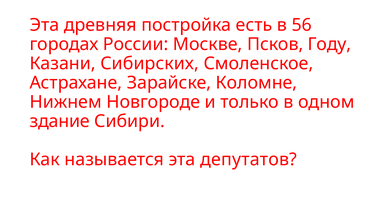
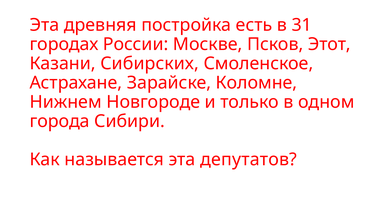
56: 56 -> 31
Году: Году -> Этот
здание: здание -> города
